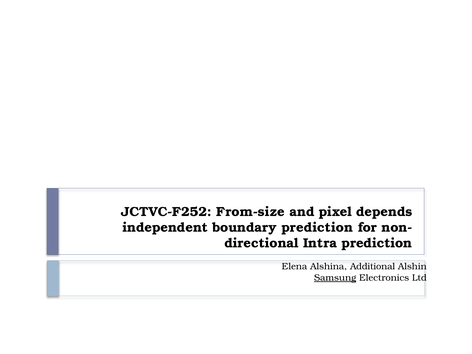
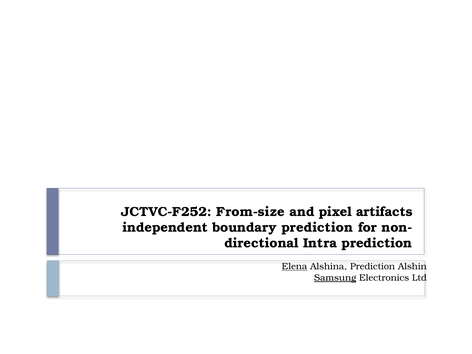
depends: depends -> artifacts
Elena underline: none -> present
Alshina Additional: Additional -> Prediction
